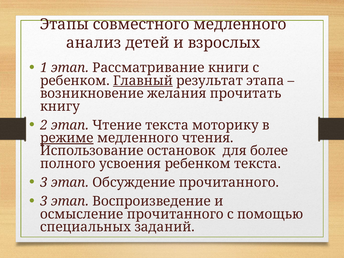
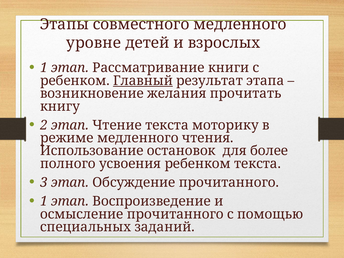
анализ: анализ -> уровне
режиме underline: present -> none
3 at (44, 201): 3 -> 1
